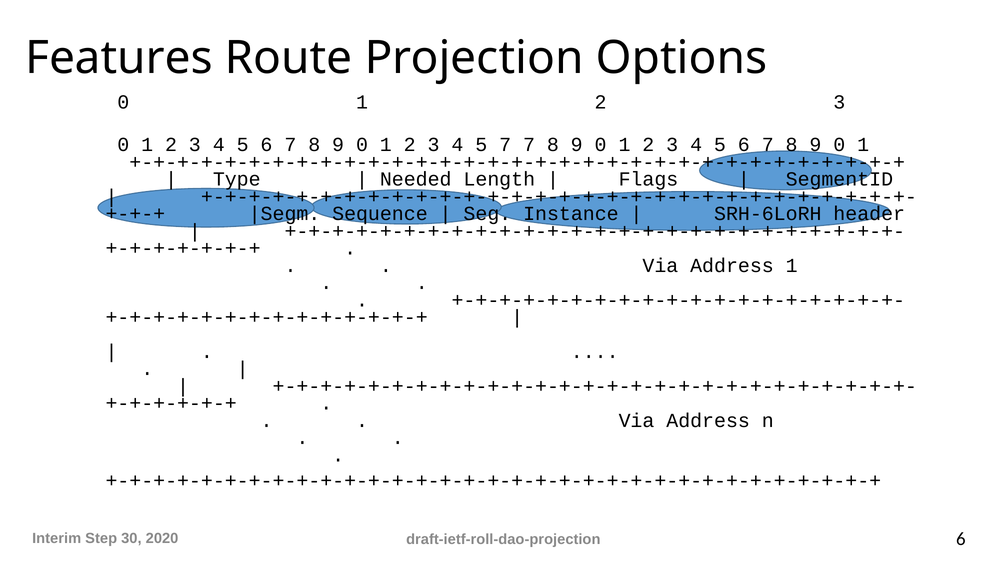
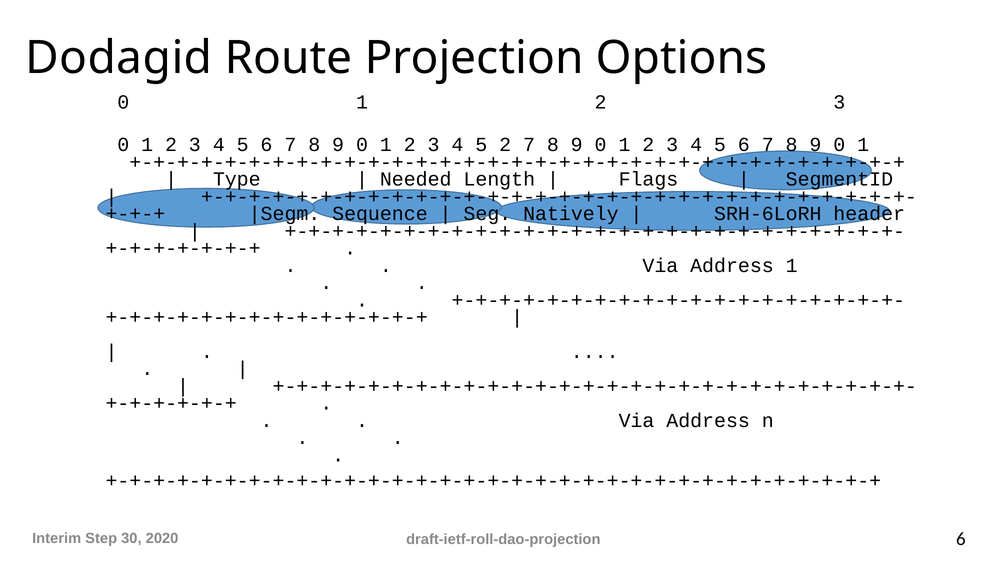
Features: Features -> Dodagid
5 7: 7 -> 2
Instance: Instance -> Natively
